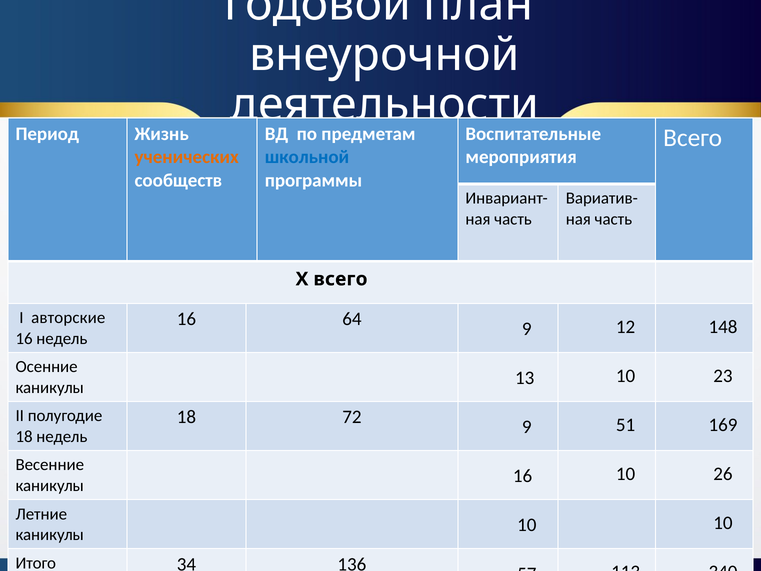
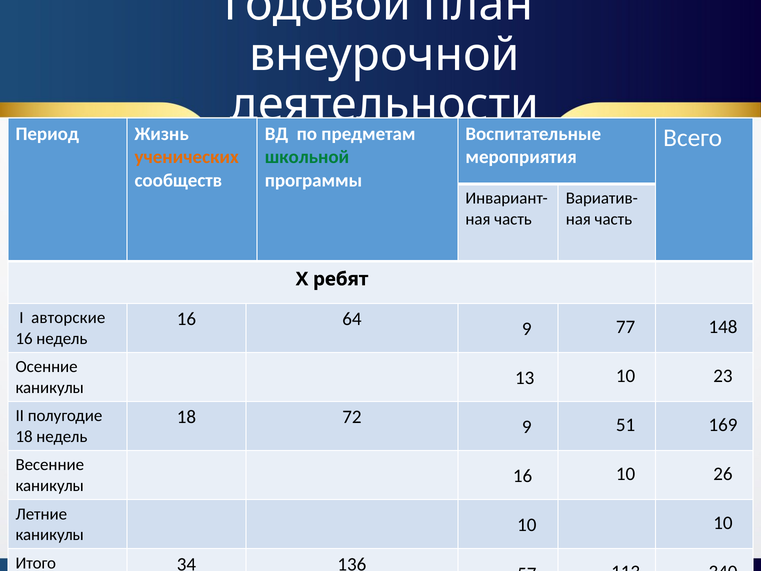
школьной colour: blue -> green
Х всего: всего -> ребят
12: 12 -> 77
